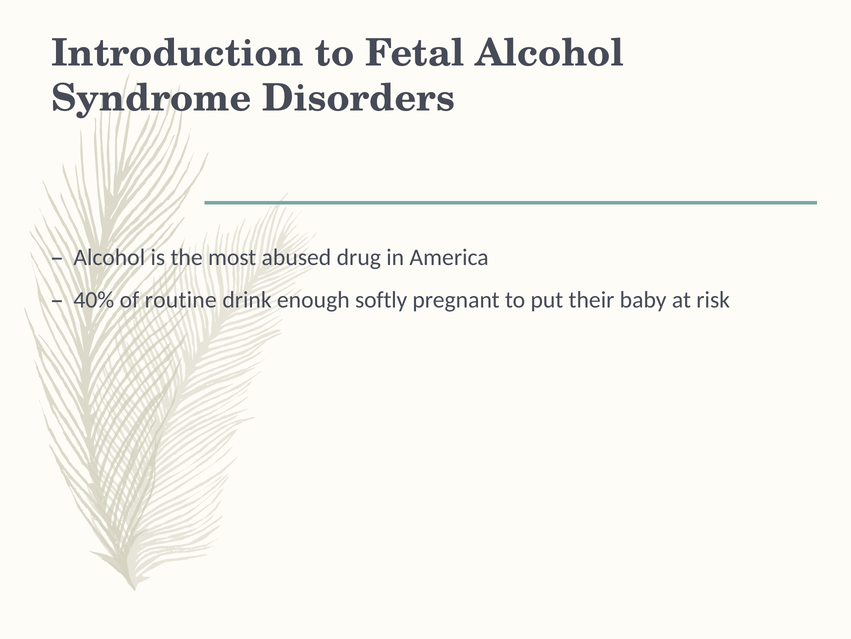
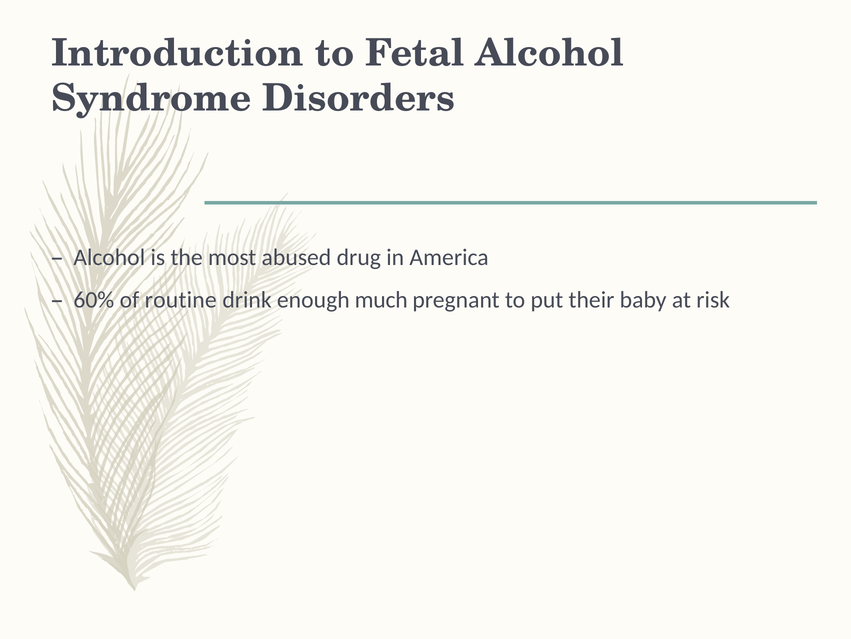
40%: 40% -> 60%
softly: softly -> much
